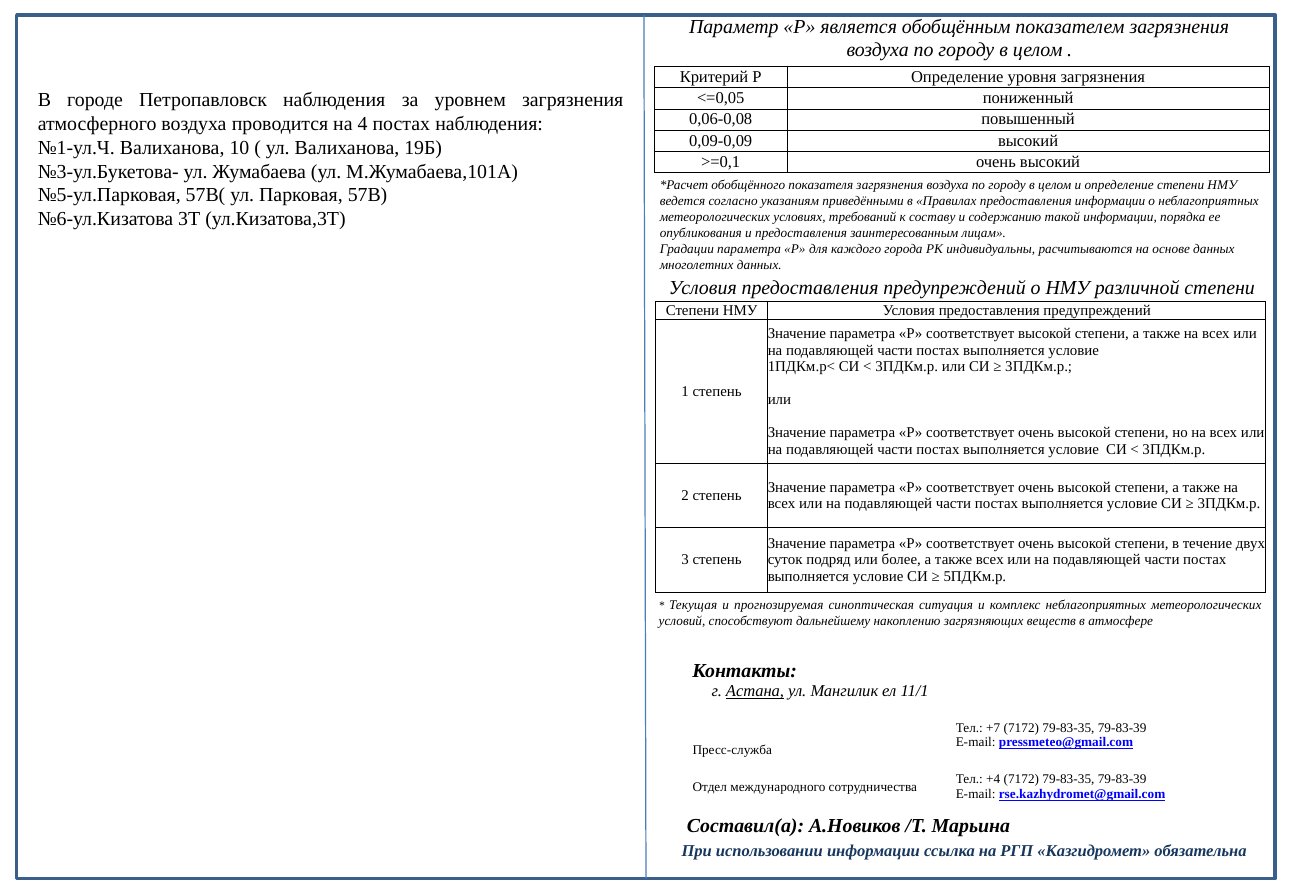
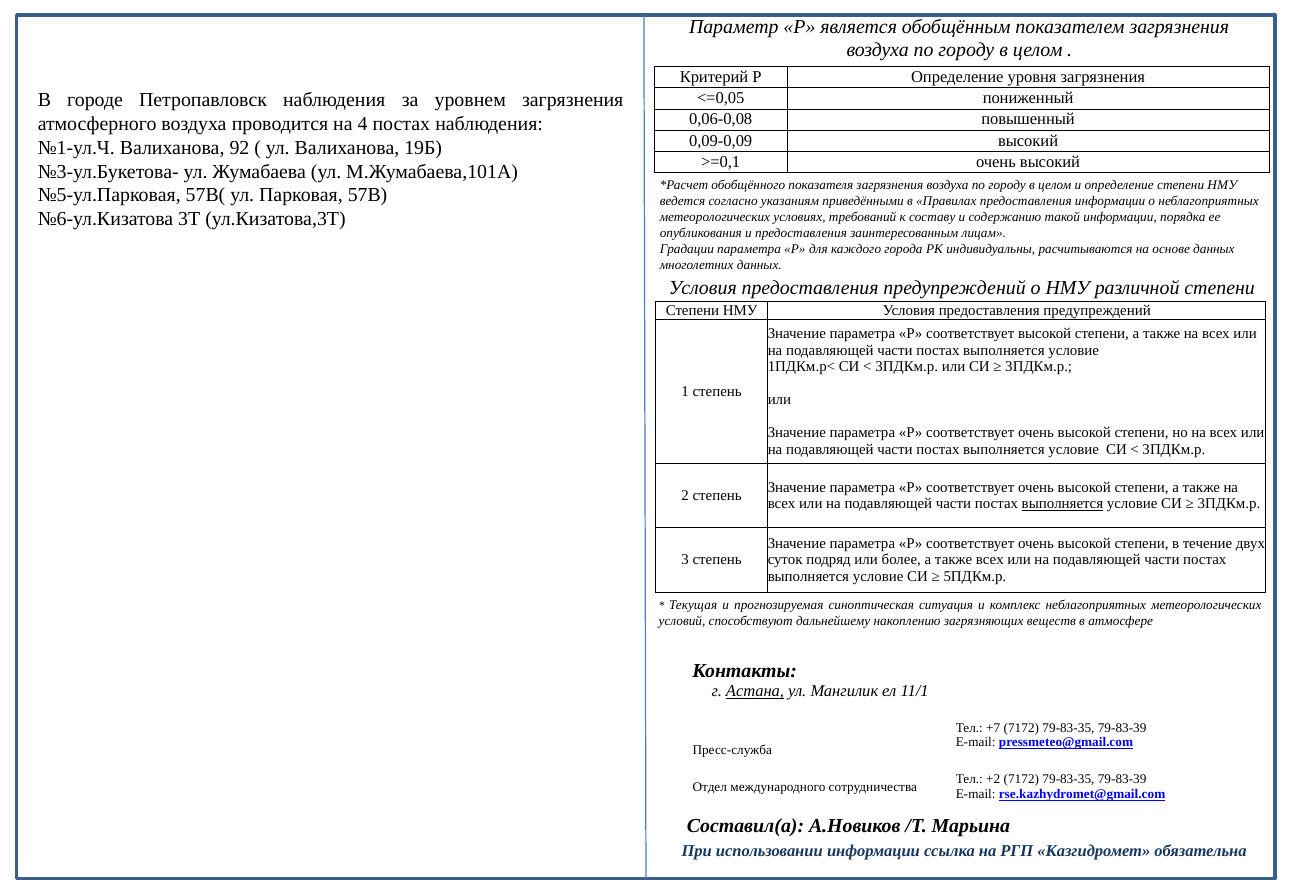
10: 10 -> 92
выполняется at (1062, 504) underline: none -> present
+4: +4 -> +2
